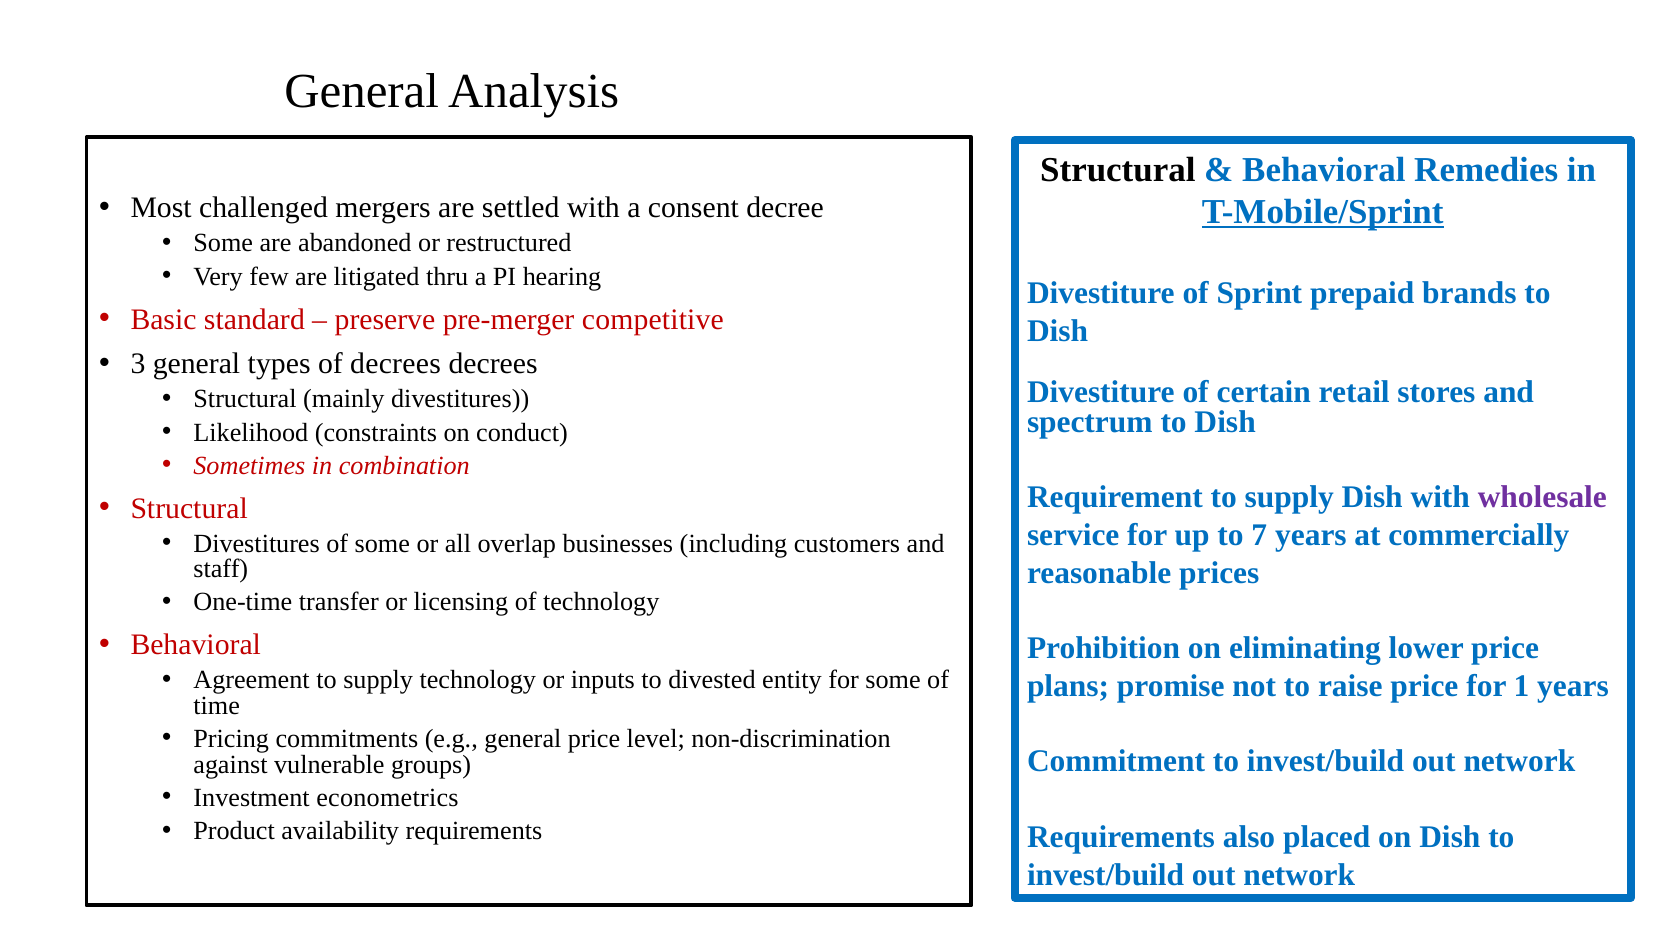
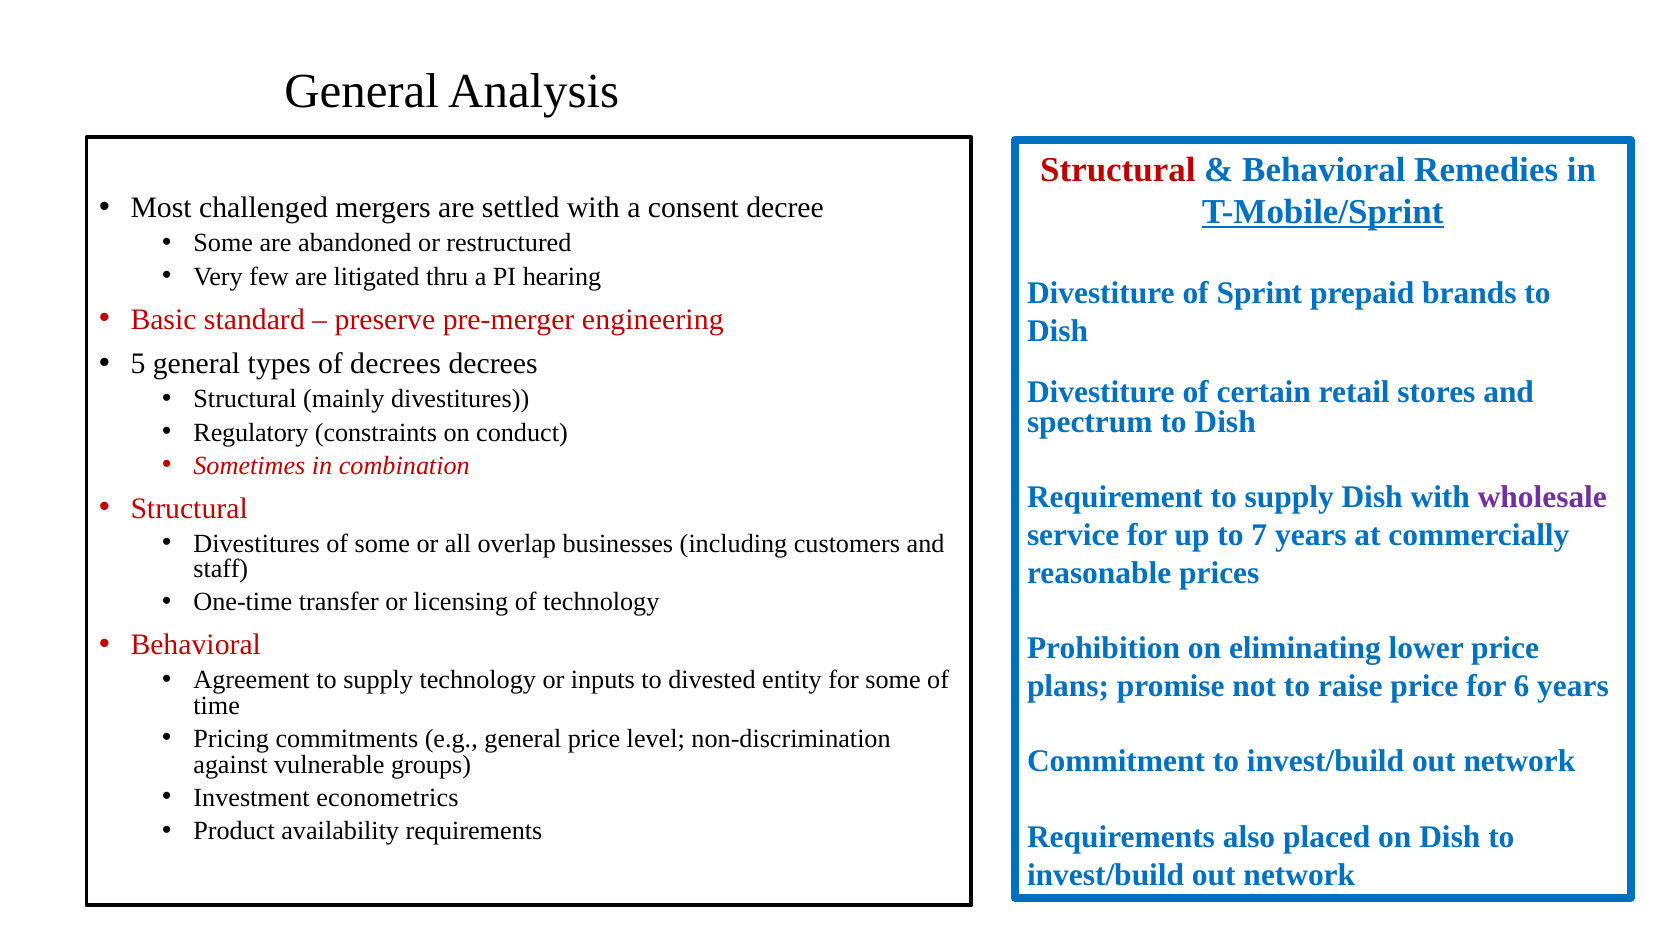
Structural at (1118, 170) colour: black -> red
competitive: competitive -> engineering
3: 3 -> 5
Likelihood: Likelihood -> Regulatory
1: 1 -> 6
